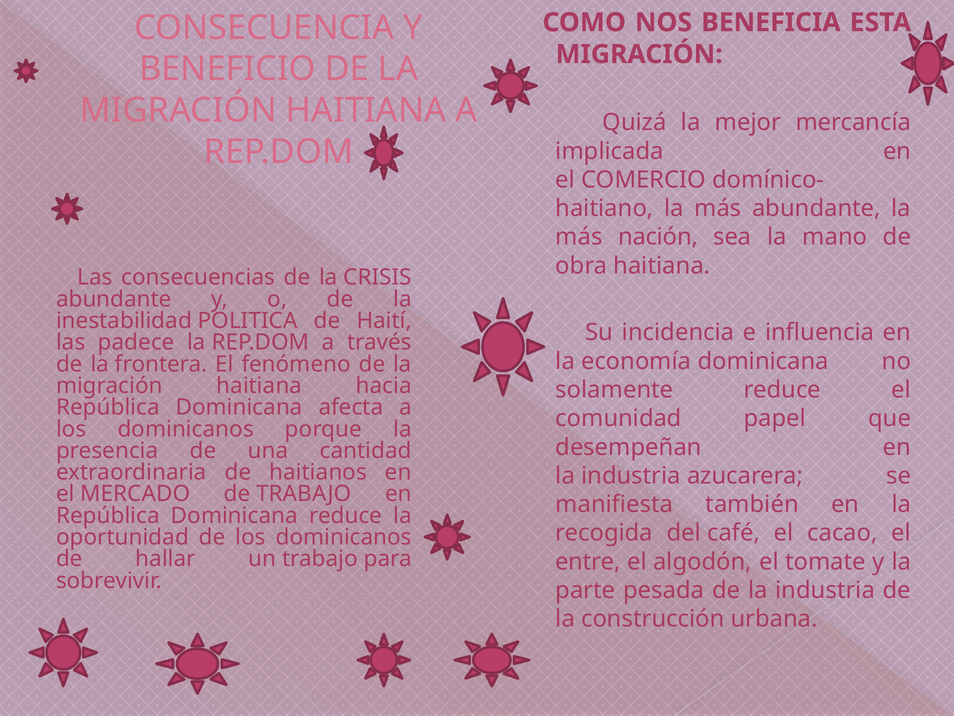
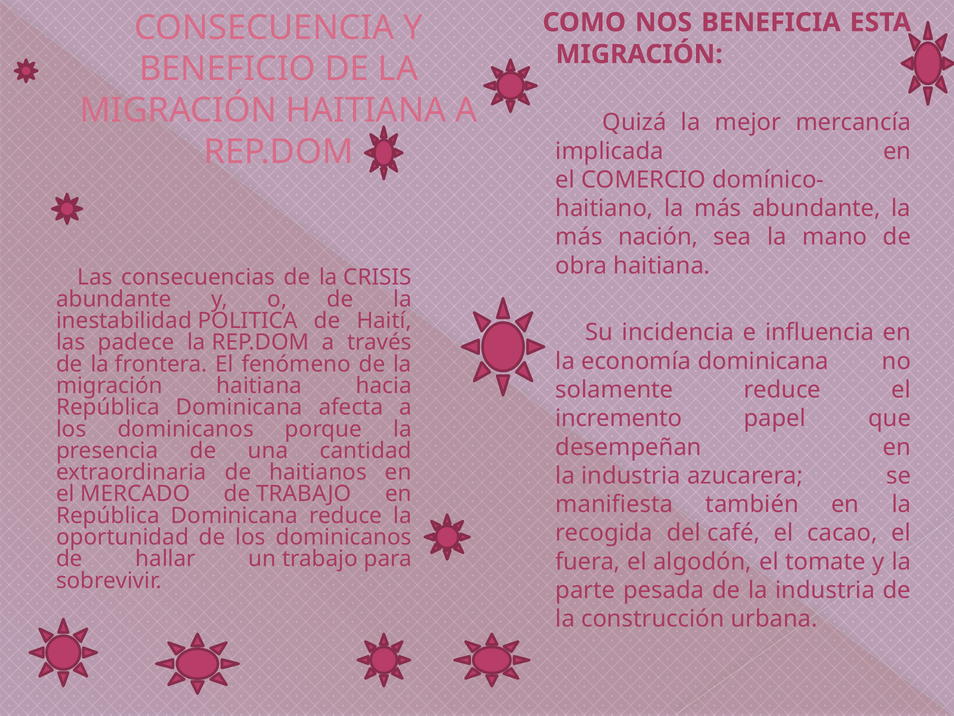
comunidad: comunidad -> incremento
entre: entre -> fuera
